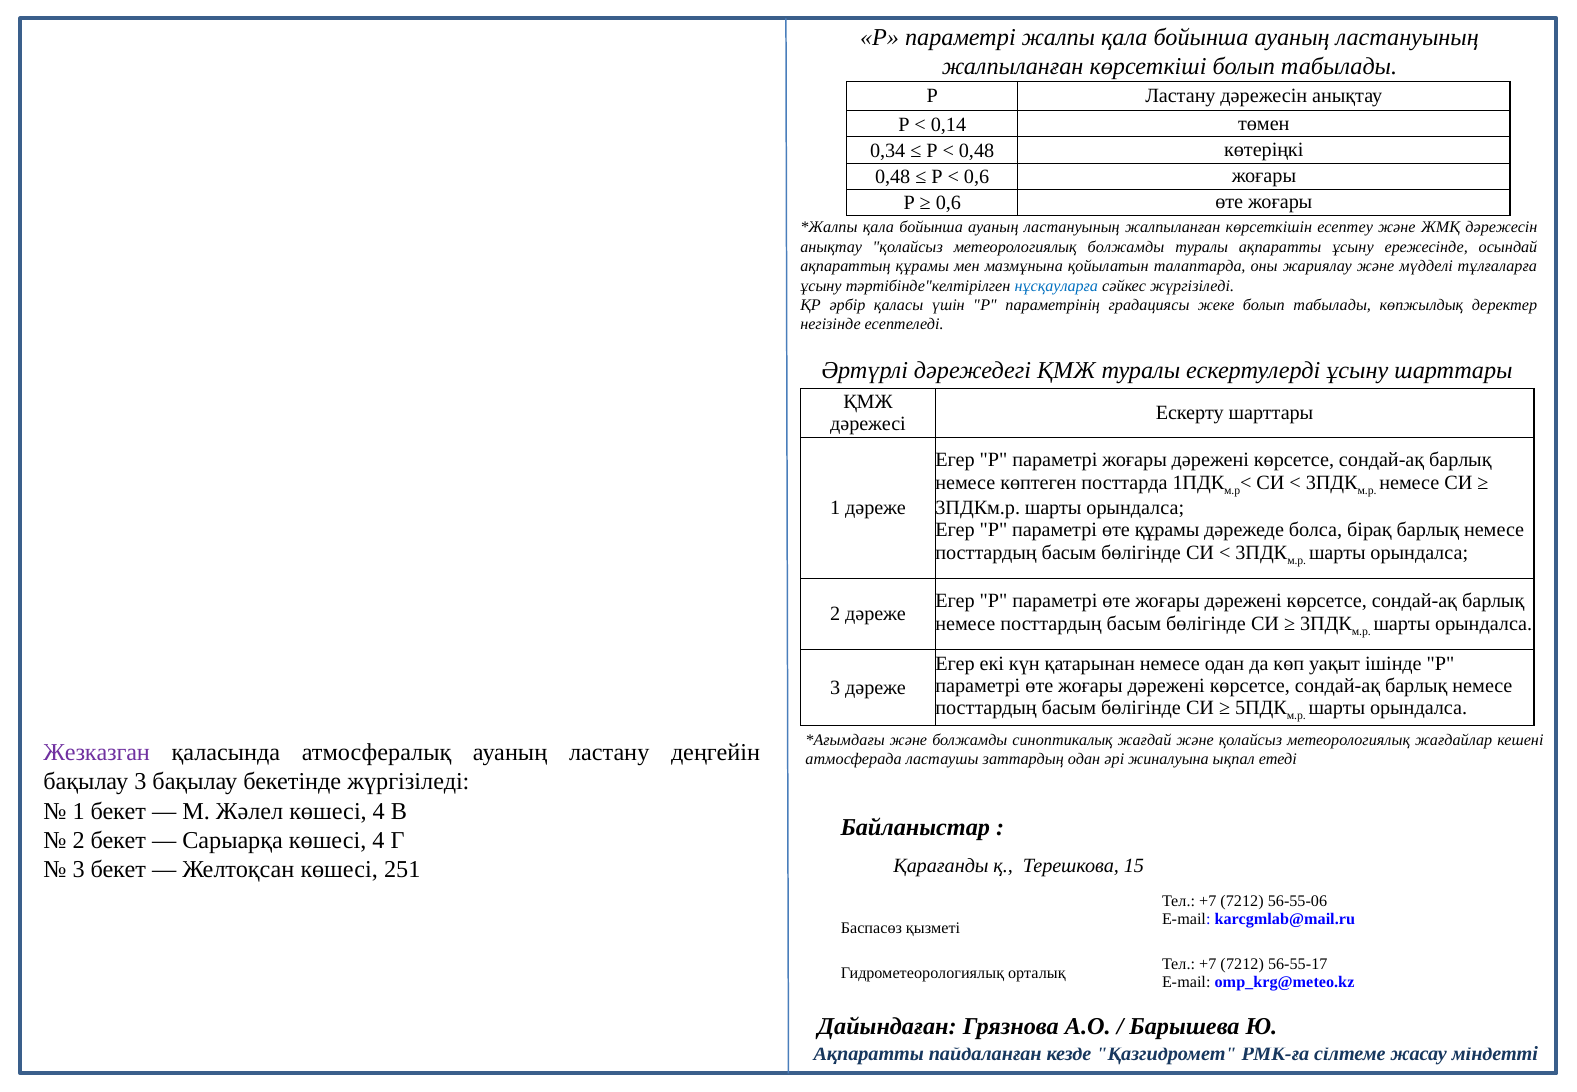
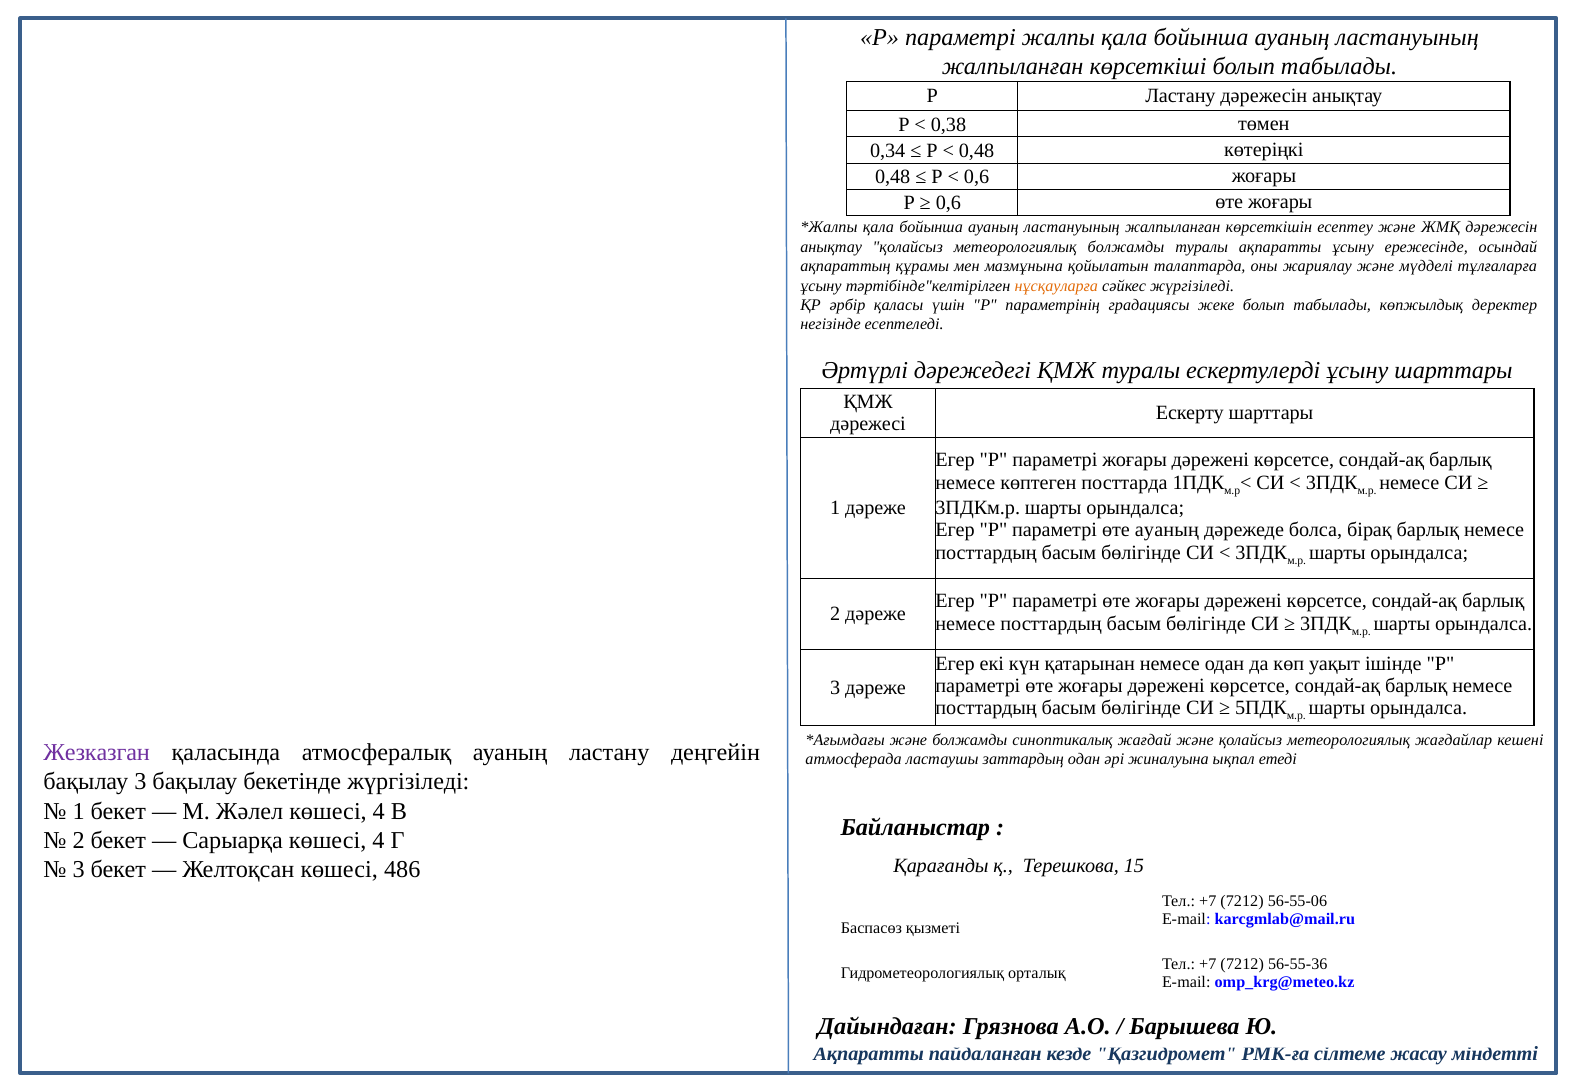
0,14: 0,14 -> 0,38
нұсқауларға colour: blue -> orange
өте құрамы: құрамы -> ауаның
251: 251 -> 486
56-55-17: 56-55-17 -> 56-55-36
